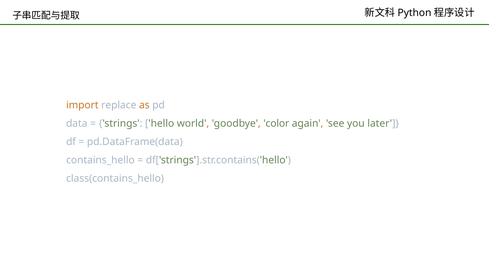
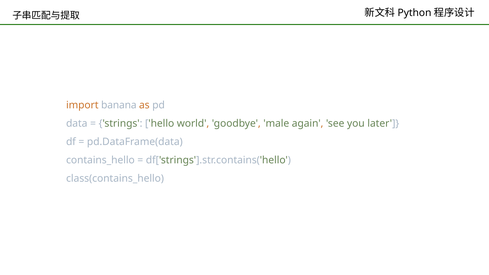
replace: replace -> banana
color: color -> male
